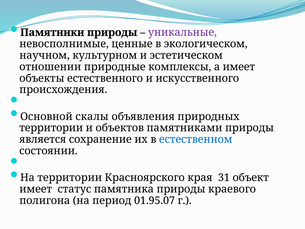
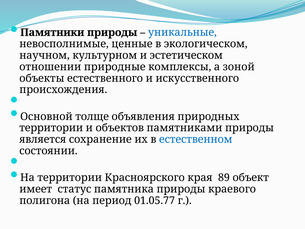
уникальные colour: purple -> blue
а имеет: имеет -> зоной
скалы: скалы -> толще
31: 31 -> 89
01.95.07: 01.95.07 -> 01.05.77
